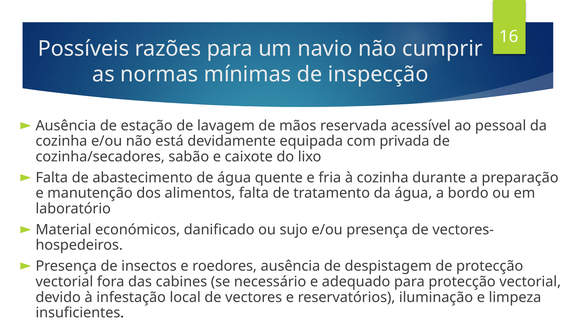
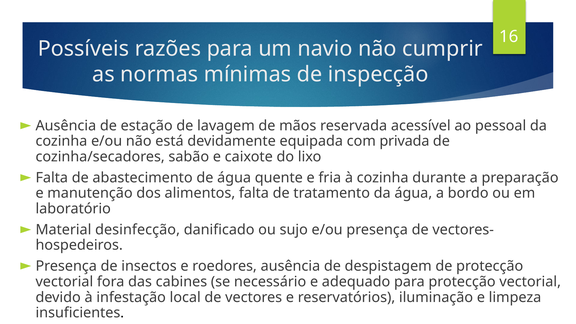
económicos: económicos -> desinfecção
